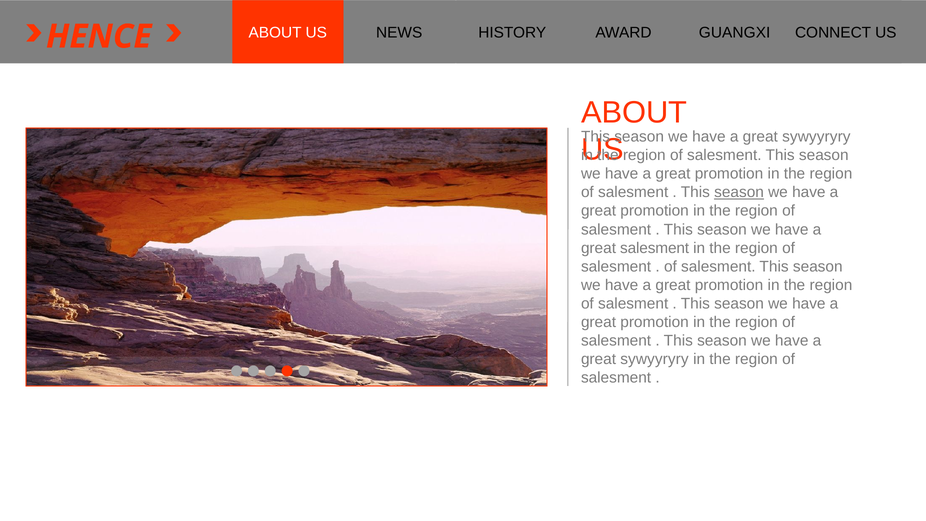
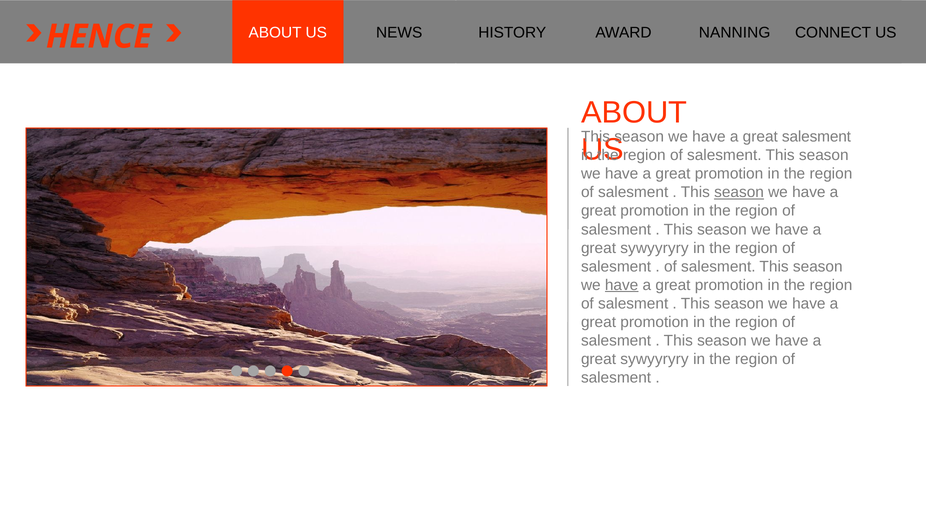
GUANGXI: GUANGXI -> NANNING
sywyyryry at (816, 137): sywyyryry -> salesment
salesment at (655, 248): salesment -> sywyyryry
have at (622, 285) underline: none -> present
